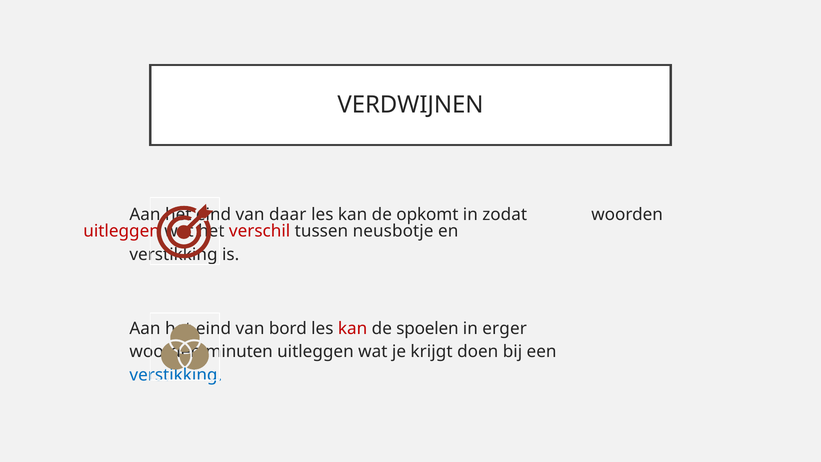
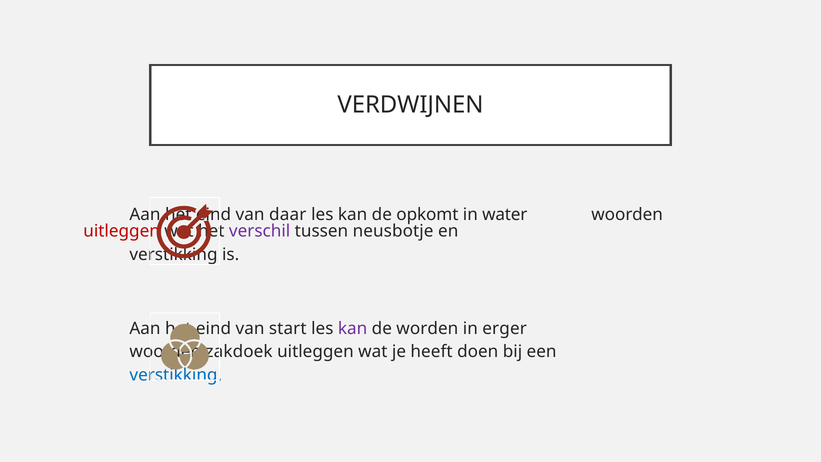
zodat: zodat -> water
verschil colour: red -> purple
bord: bord -> start
kan at (353, 328) colour: red -> purple
spoelen: spoelen -> worden
minuten: minuten -> zakdoek
krijgt: krijgt -> heeft
